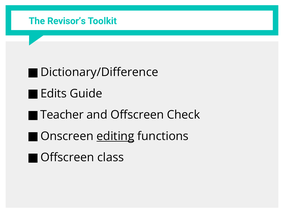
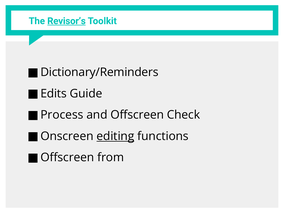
Revisor’s underline: none -> present
Dictionary/Difference: Dictionary/Difference -> Dictionary/Reminders
Teacher: Teacher -> Process
class: class -> from
